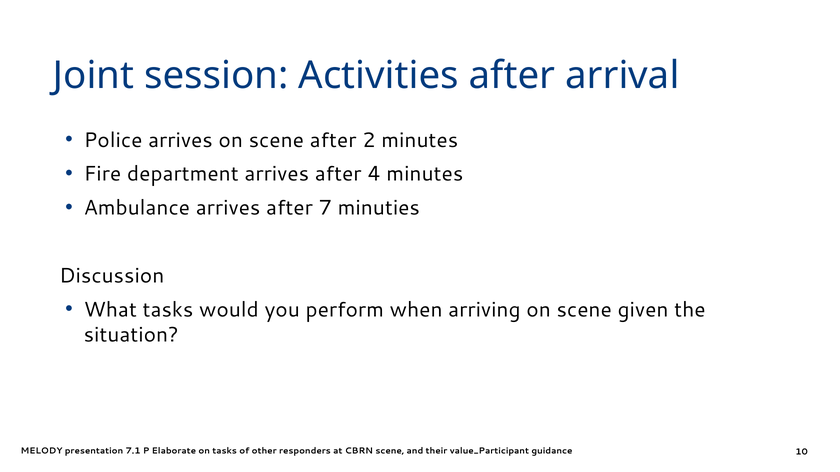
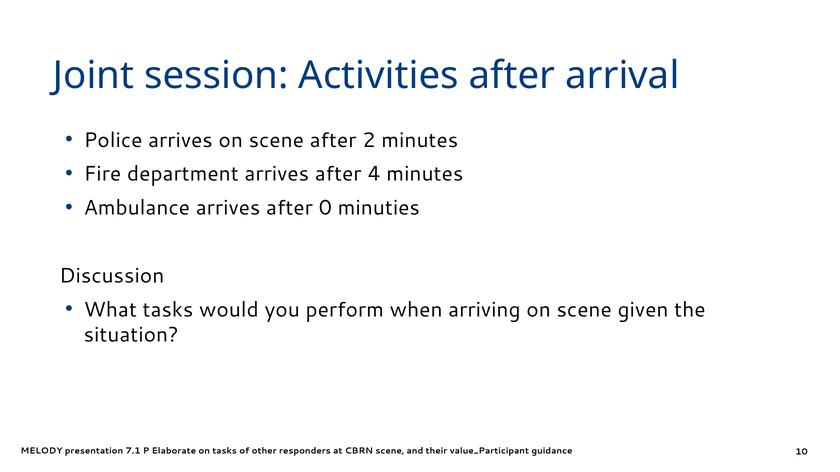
7: 7 -> 0
